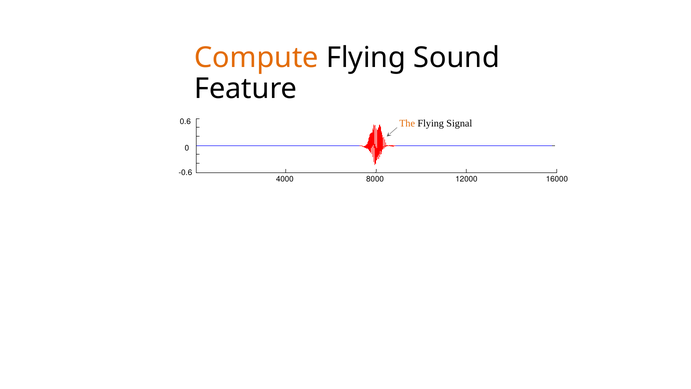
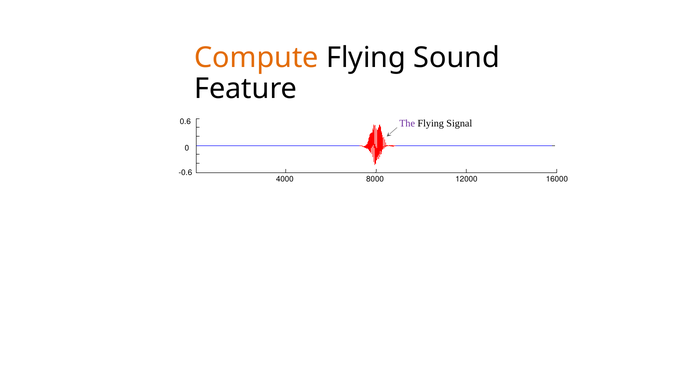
The colour: orange -> purple
